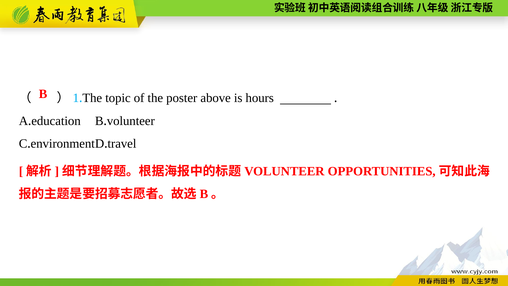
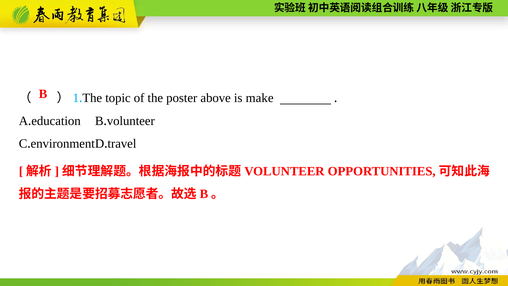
hours: hours -> make
